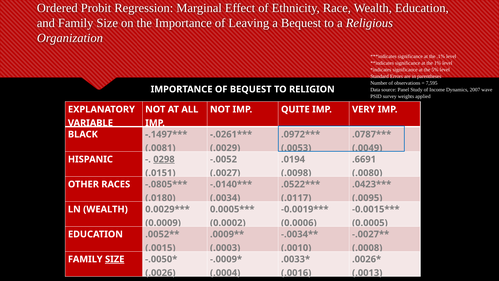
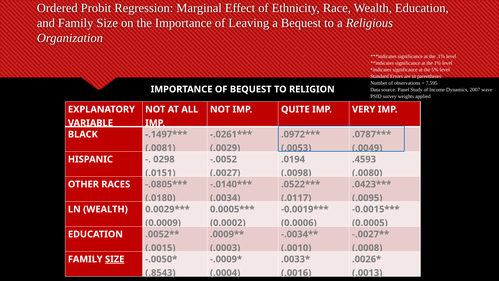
0298 underline: present -> none
.6691: .6691 -> .4593
.0026: .0026 -> .8543
